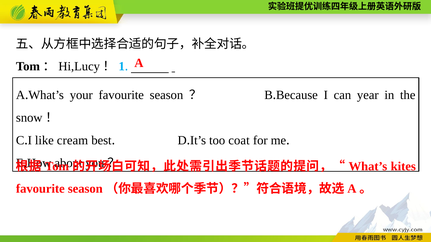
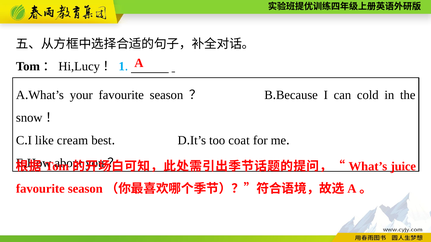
year: year -> cold
kites: kites -> juice
